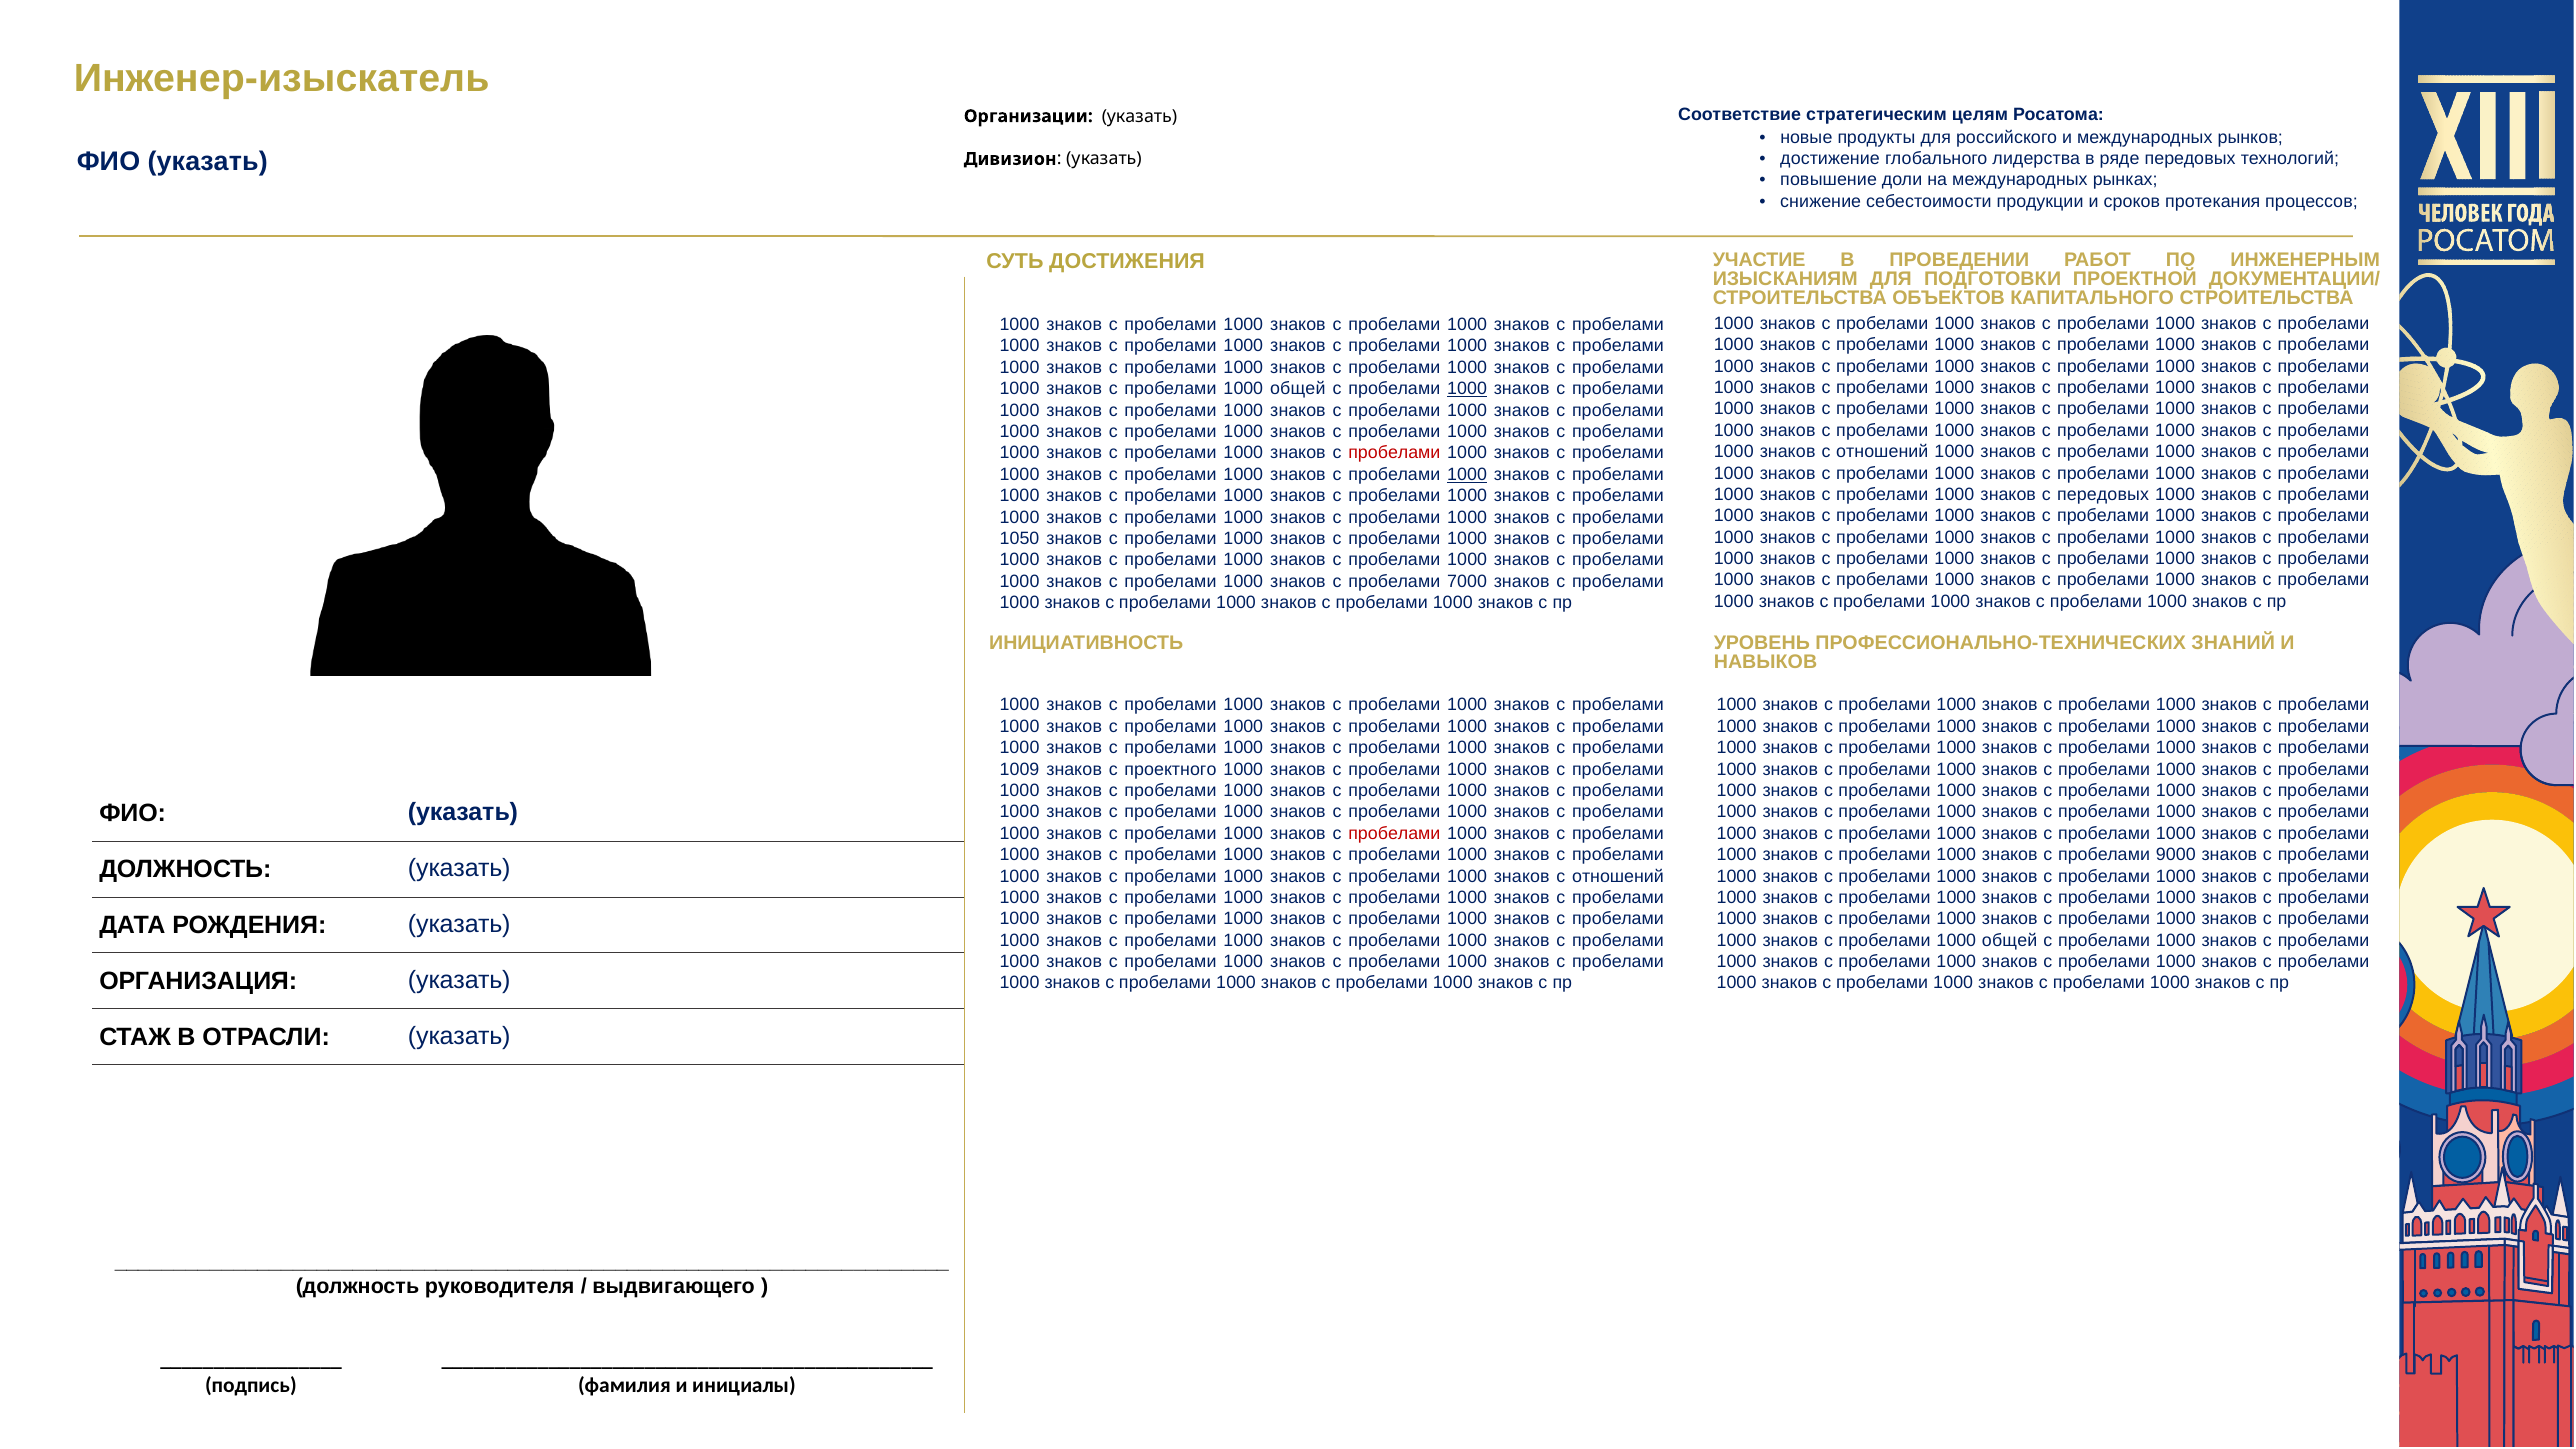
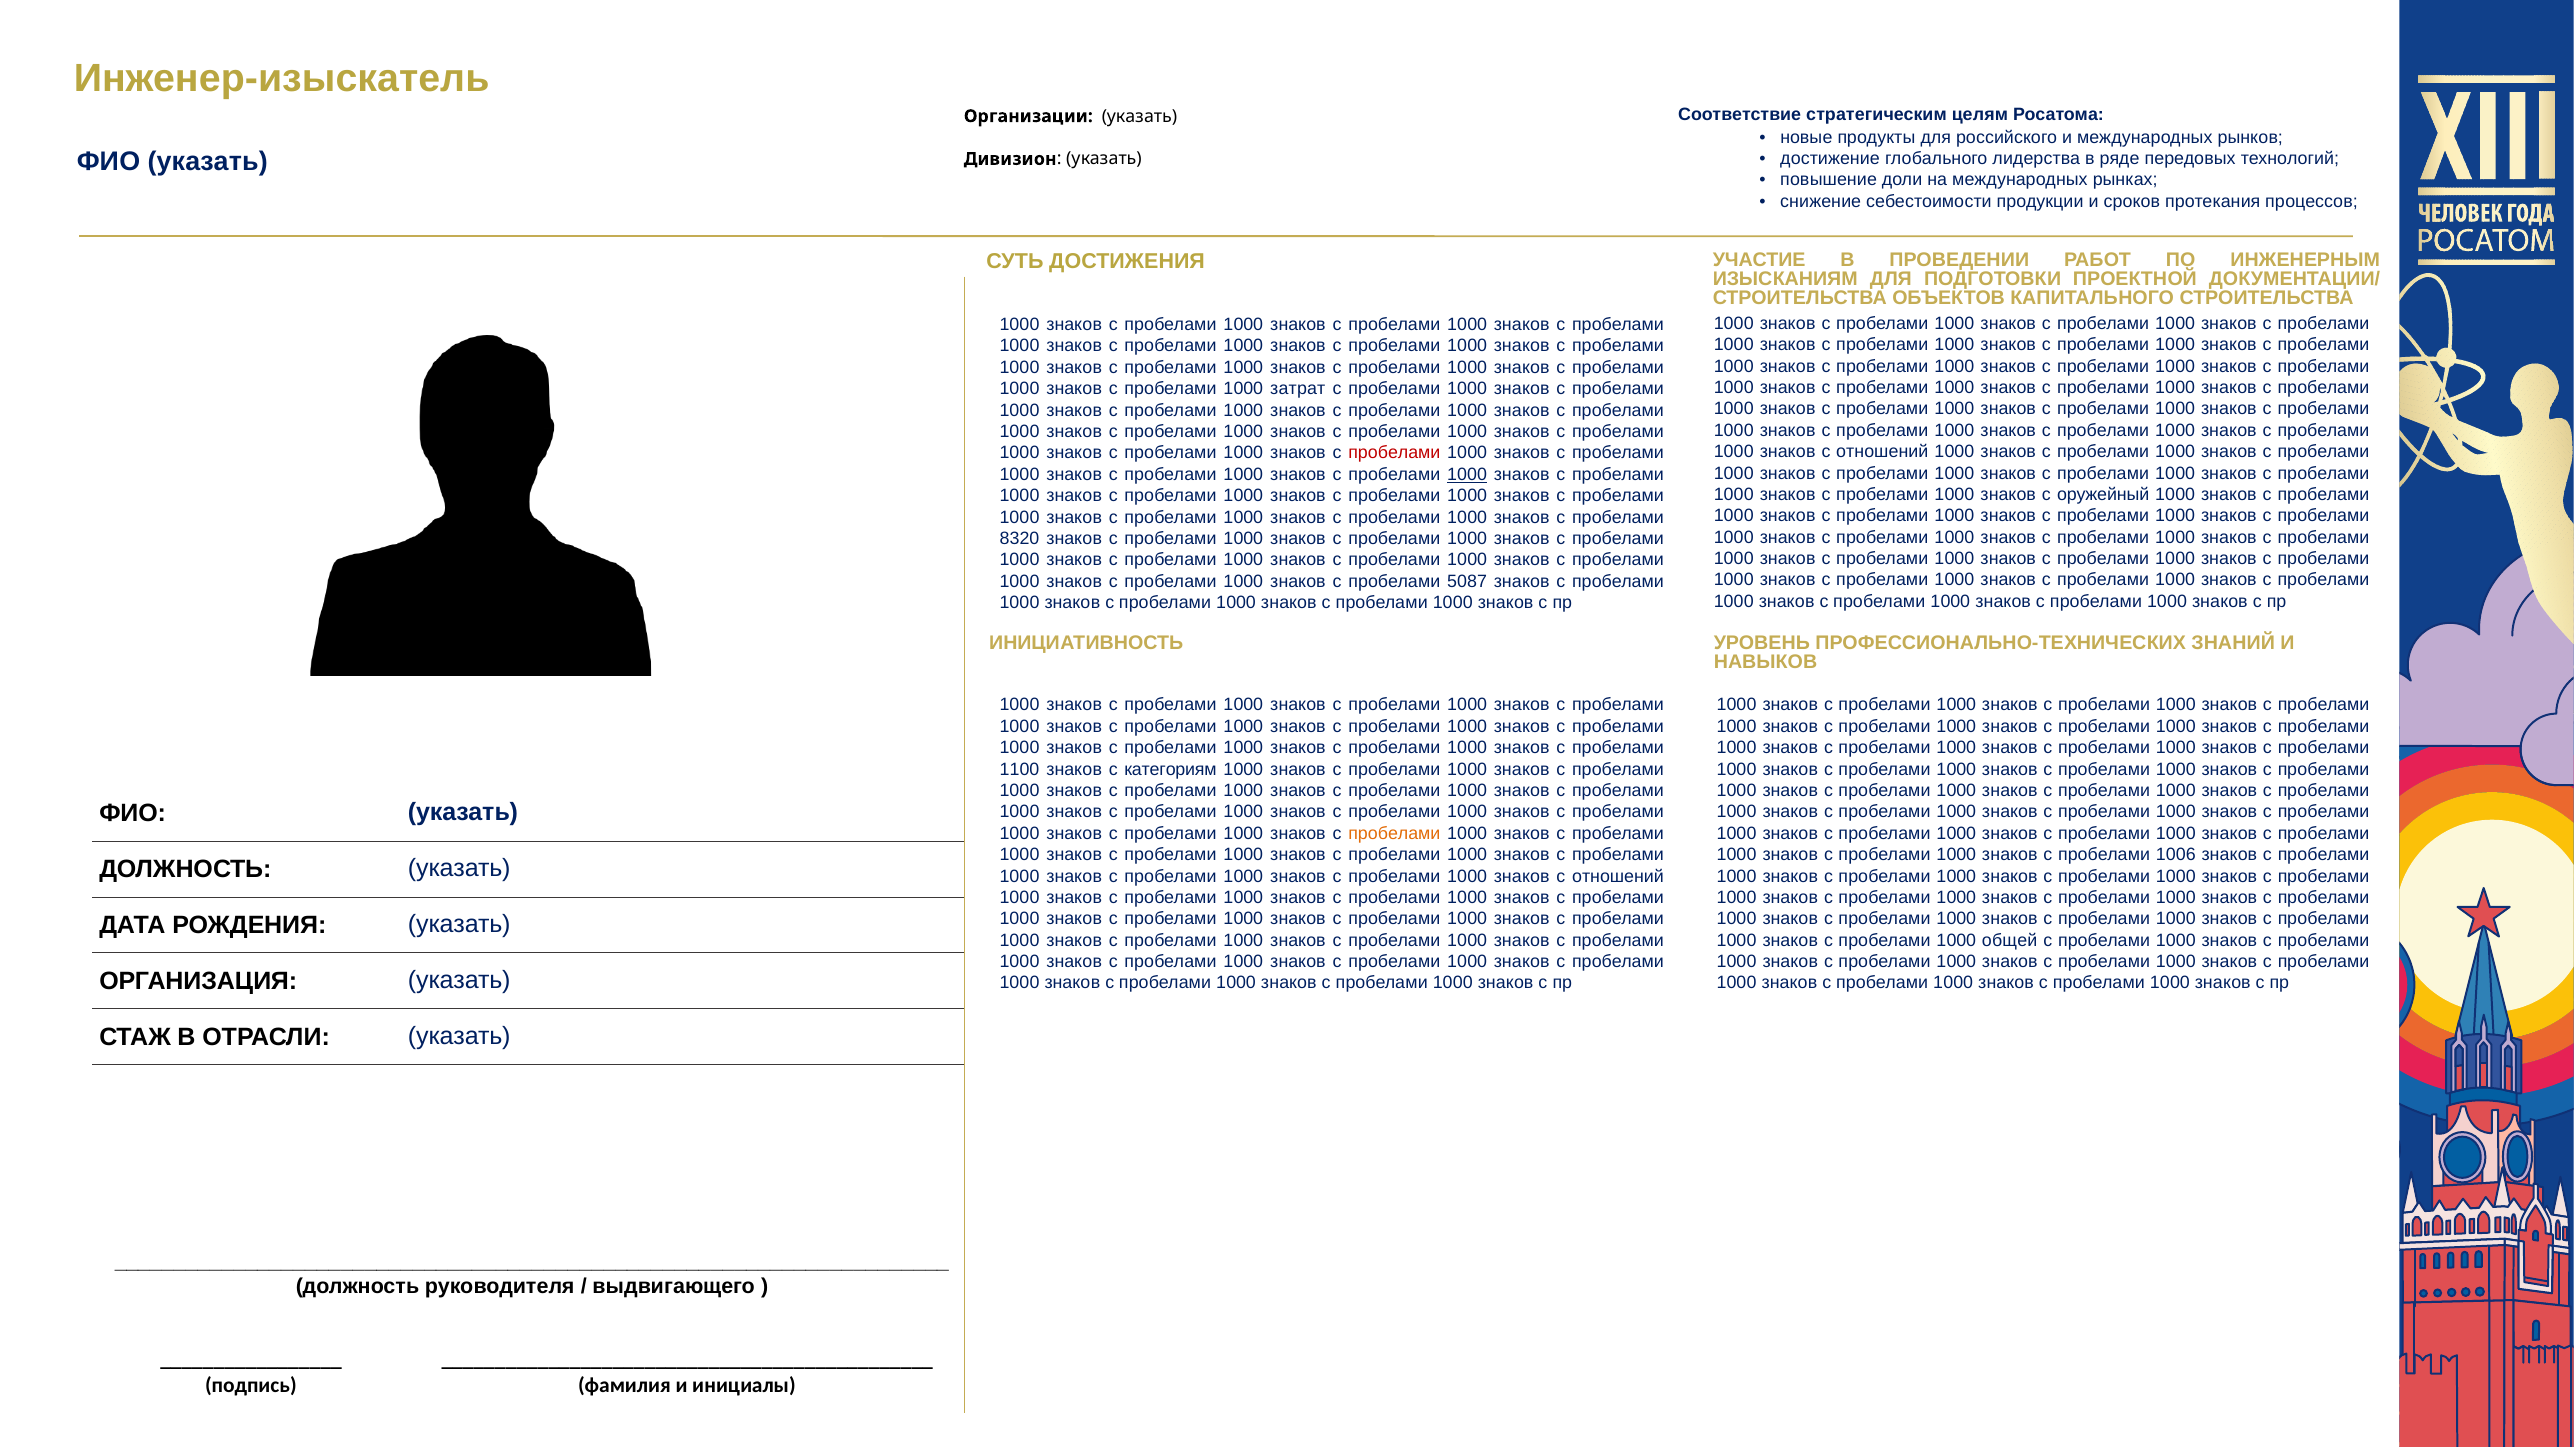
общей at (1298, 389): общей -> затрат
1000 at (1467, 389) underline: present -> none
с передовых: передовых -> оружейный
1050: 1050 -> 8320
7000: 7000 -> 5087
1009: 1009 -> 1100
проектного: проектного -> категориям
пробелами at (1394, 833) colour: red -> orange
9000: 9000 -> 1006
